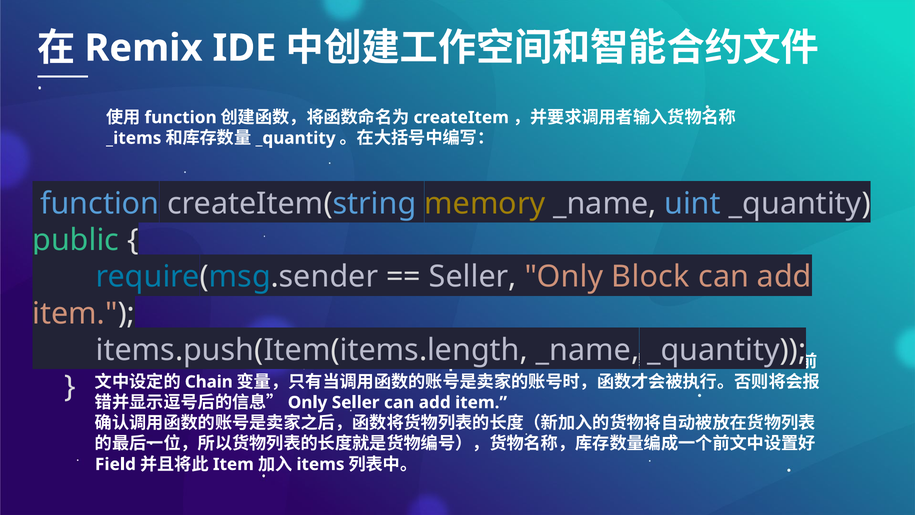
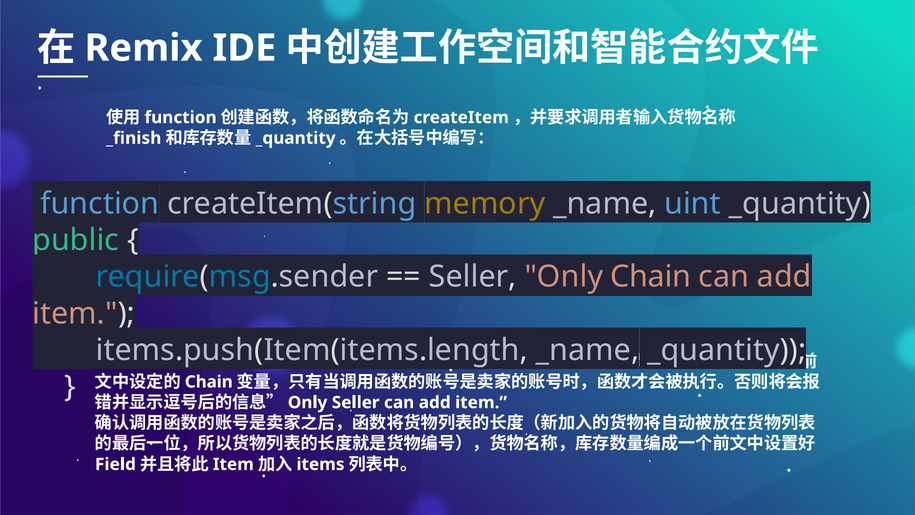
_items: _items -> _finish
Only Block: Block -> Chain
